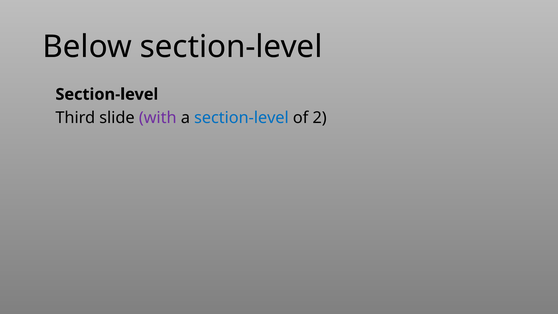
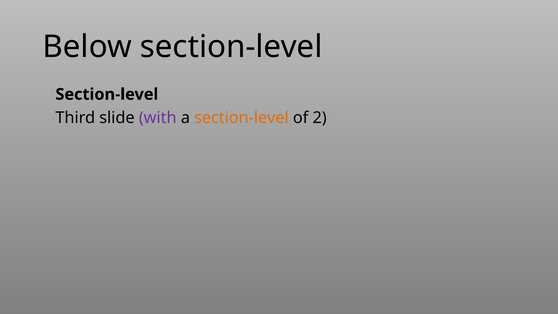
section-level at (241, 118) colour: blue -> orange
